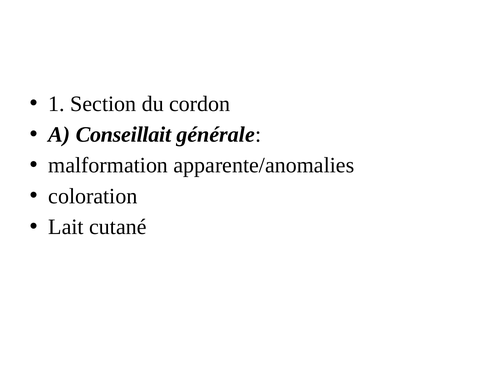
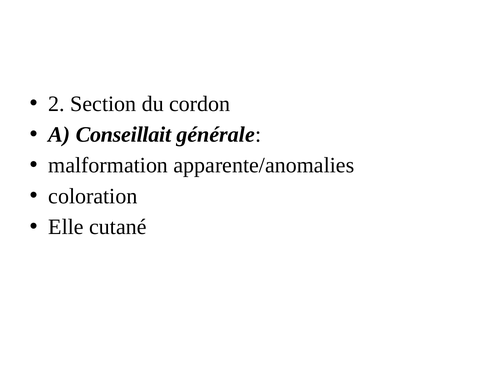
1: 1 -> 2
Lait: Lait -> Elle
